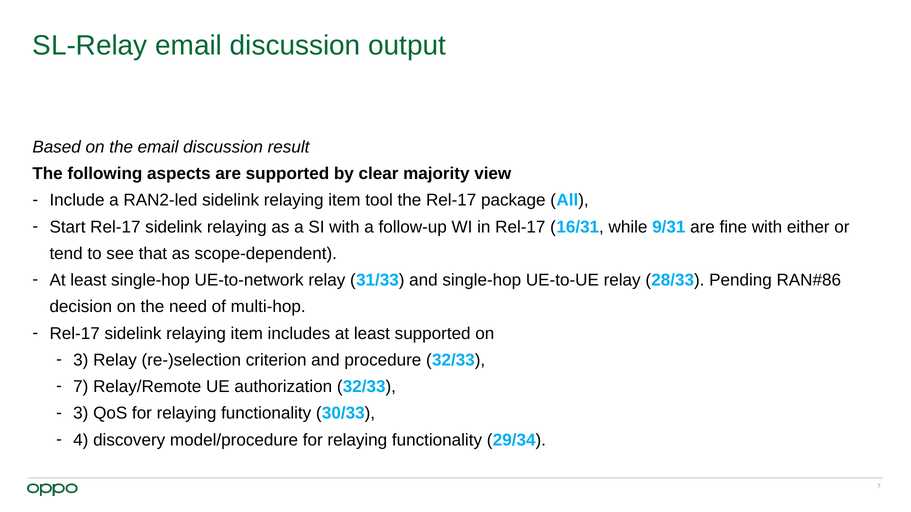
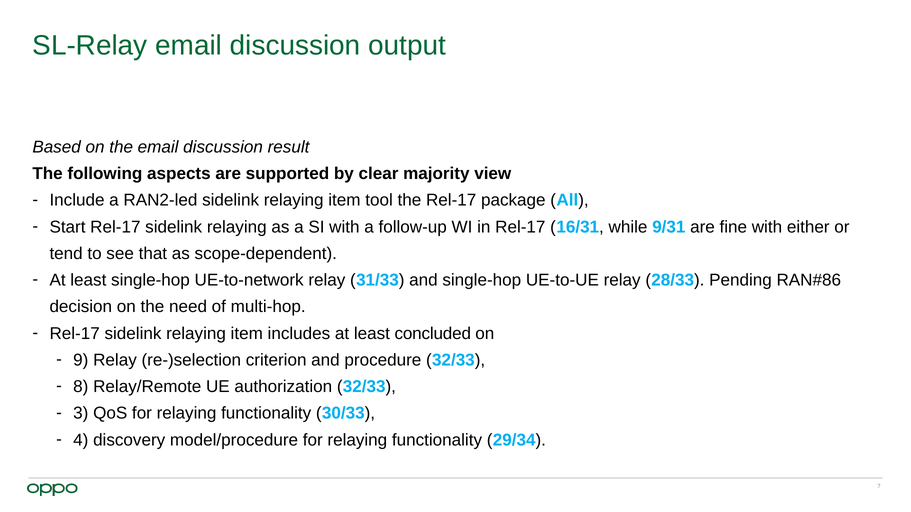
least supported: supported -> concluded
3 at (81, 360): 3 -> 9
7 at (81, 387): 7 -> 8
